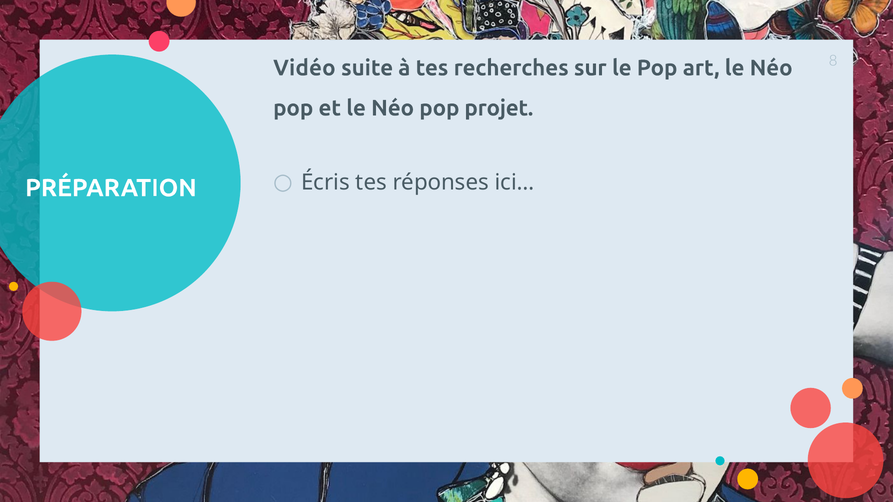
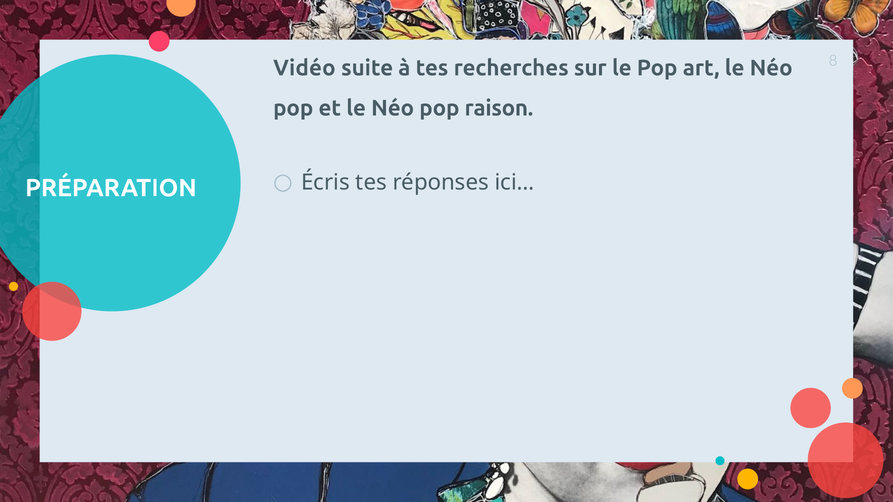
projet: projet -> raison
